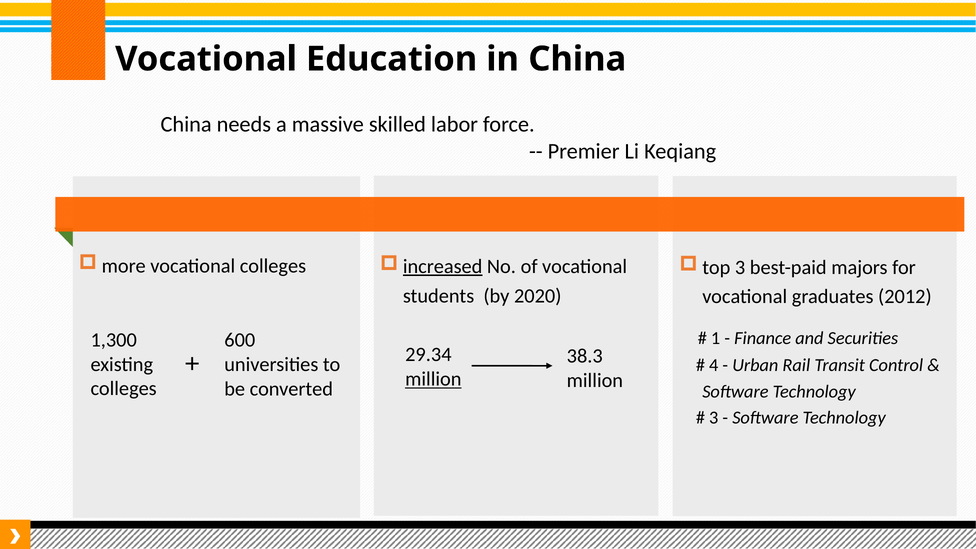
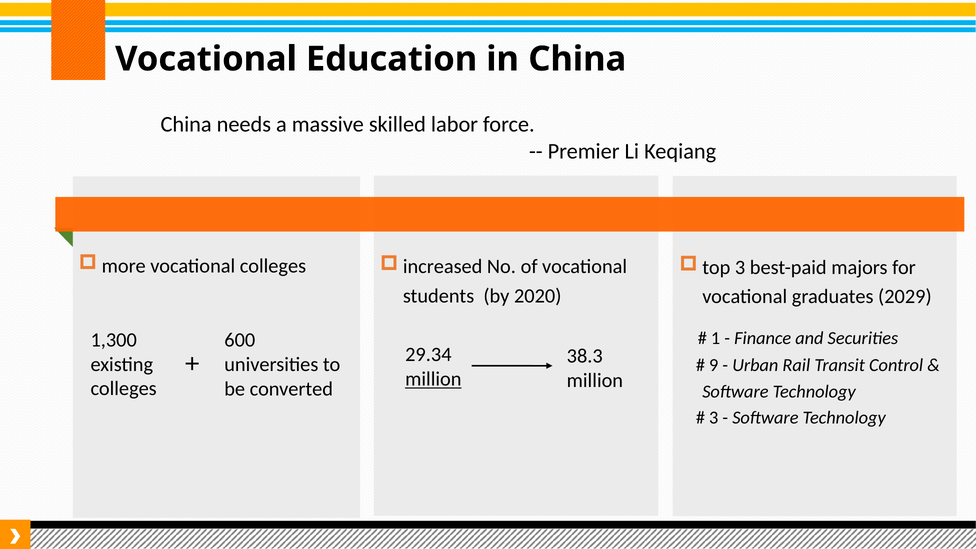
increased underline: present -> none
2012: 2012 -> 2029
4: 4 -> 9
